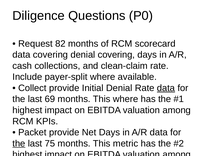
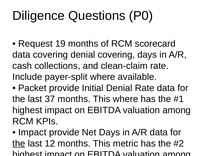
82: 82 -> 19
Collect at (32, 88): Collect -> Packet
data at (166, 88) underline: present -> none
69: 69 -> 37
Packet at (32, 132): Packet -> Impact
75: 75 -> 12
